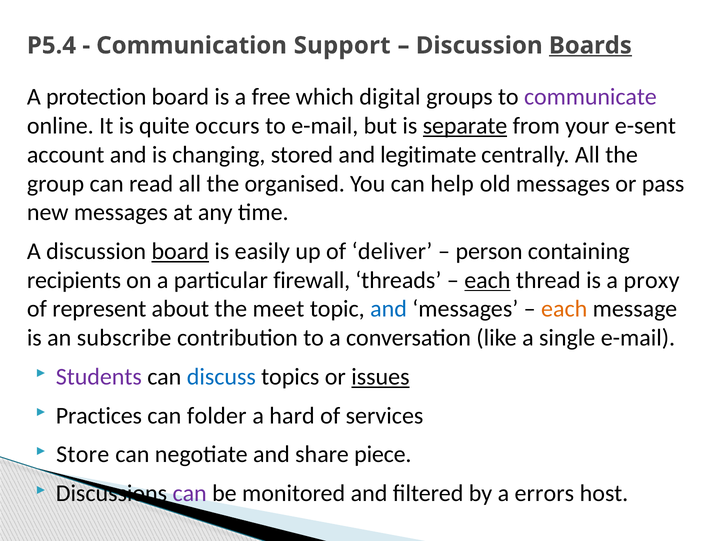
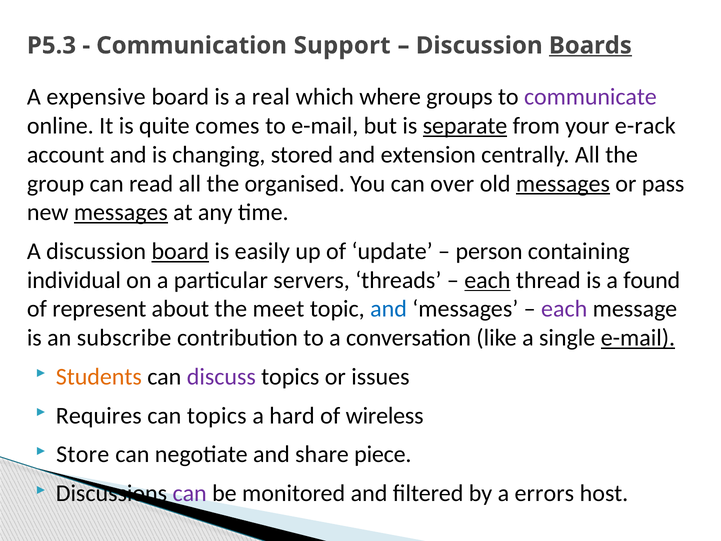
P5.4: P5.4 -> P5.3
protection: protection -> expensive
free: free -> real
digital: digital -> where
occurs: occurs -> comes
e-sent: e-sent -> e-rack
legitimate: legitimate -> extension
help: help -> over
messages at (563, 184) underline: none -> present
messages at (121, 212) underline: none -> present
deliver: deliver -> update
recipients: recipients -> individual
firewall: firewall -> servers
proxy: proxy -> found
each at (564, 309) colour: orange -> purple
e-mail at (638, 338) underline: none -> present
Students colour: purple -> orange
discuss colour: blue -> purple
issues underline: present -> none
Practices: Practices -> Requires
can folder: folder -> topics
services: services -> wireless
